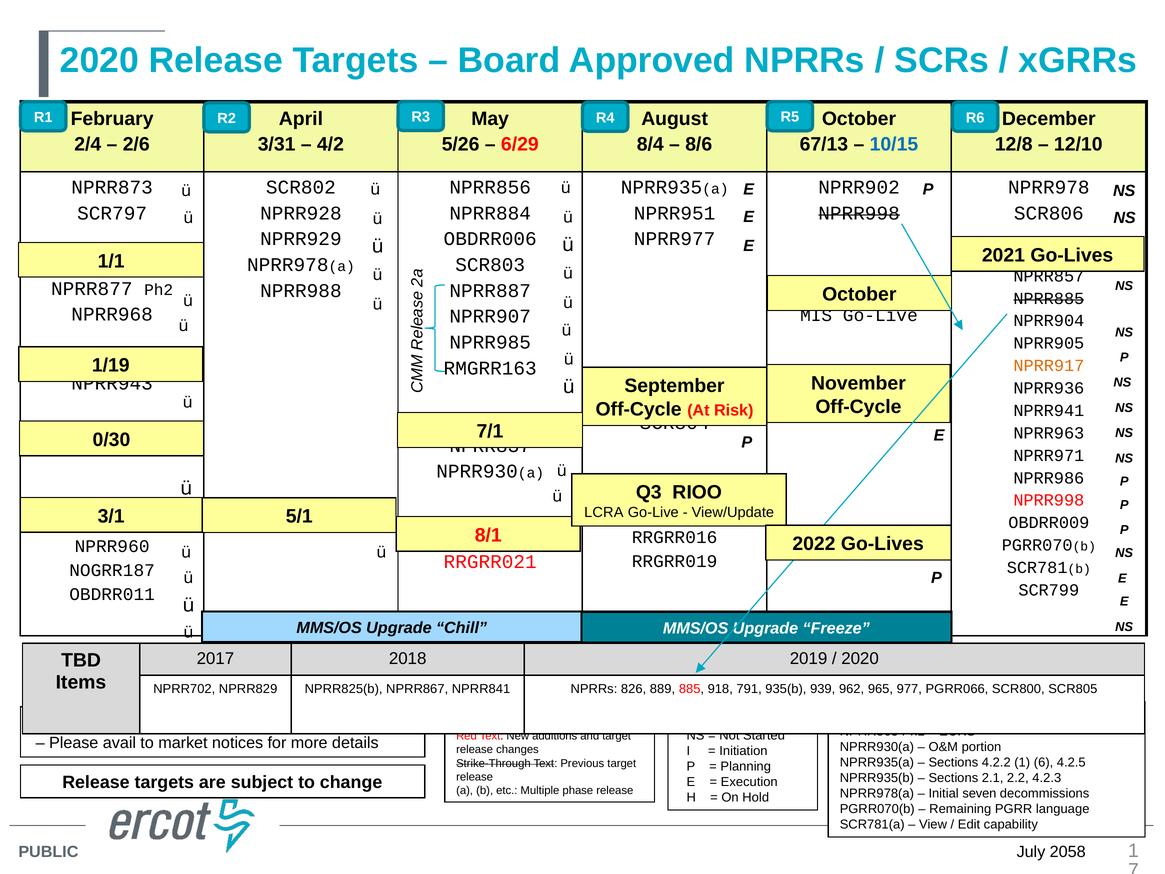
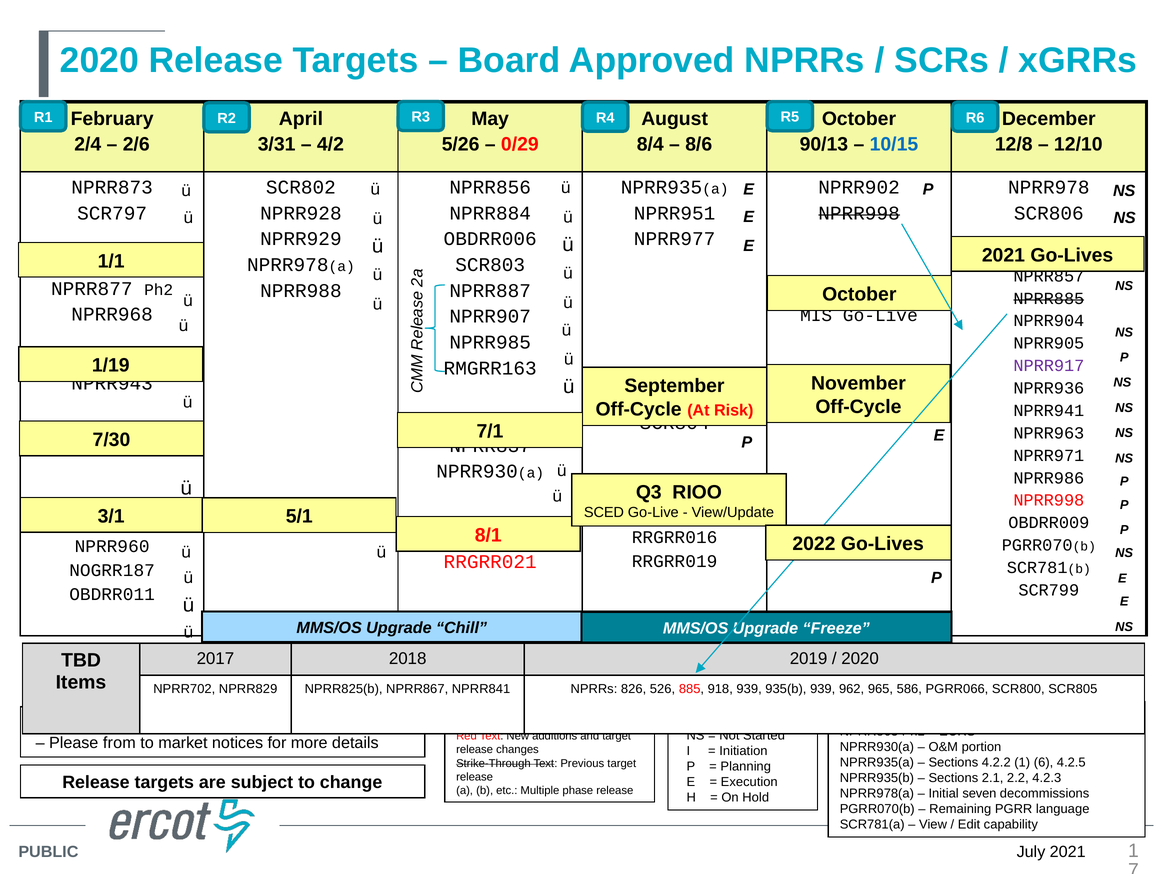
6/29: 6/29 -> 0/29
67/13: 67/13 -> 90/13
NPRR917 colour: orange -> purple
0/30: 0/30 -> 7/30
LCRA: LCRA -> SCED
889: 889 -> 526
918 791: 791 -> 939
977: 977 -> 586
Please avail: avail -> from
2058 at (1068, 851): 2058 -> 2021
